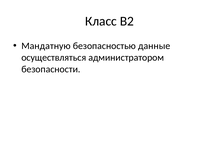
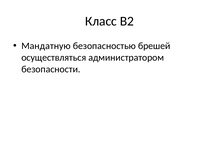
данные: данные -> брешей
